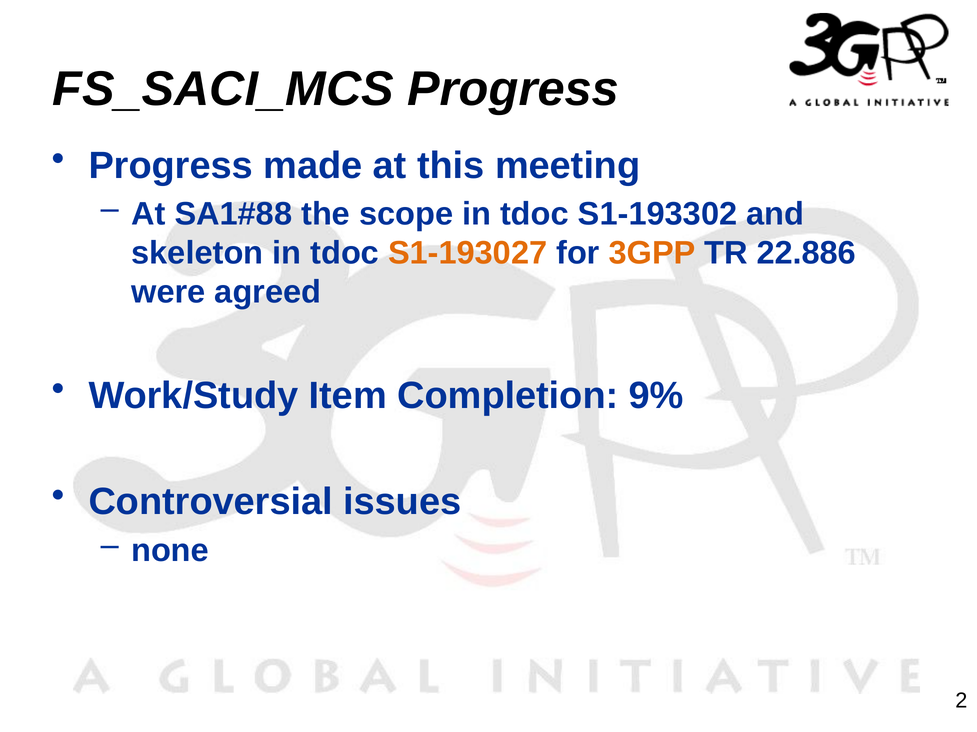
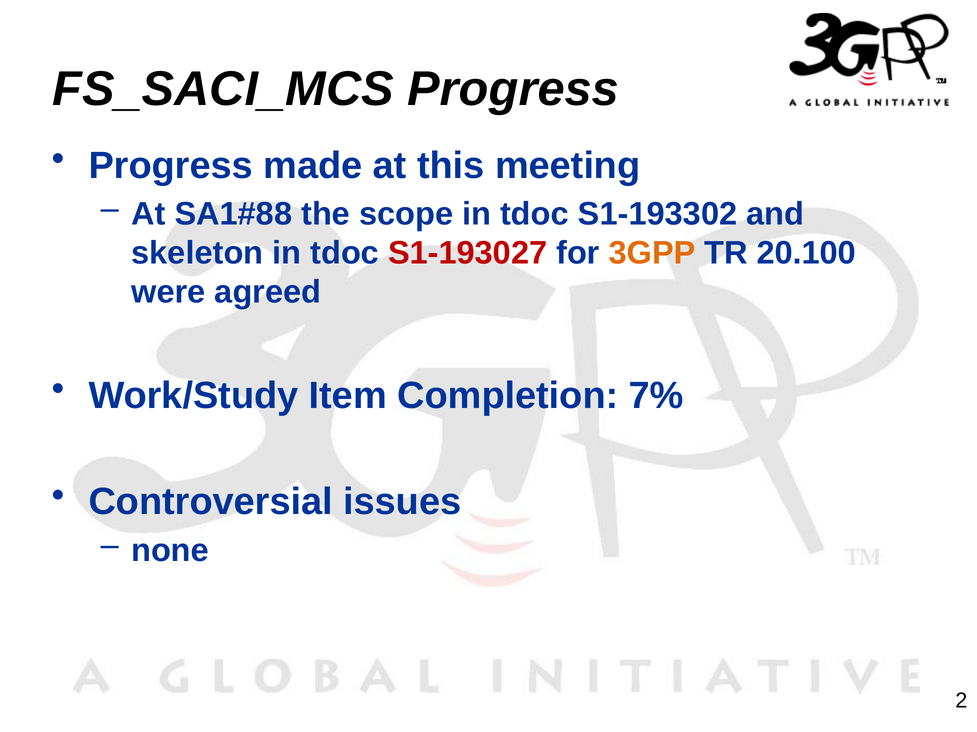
S1-193027 colour: orange -> red
22.886: 22.886 -> 20.100
9%: 9% -> 7%
